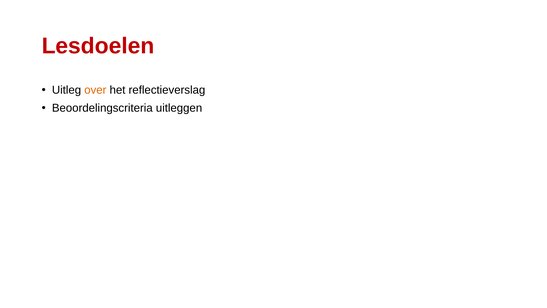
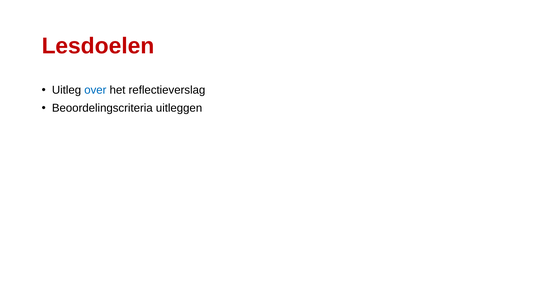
over colour: orange -> blue
